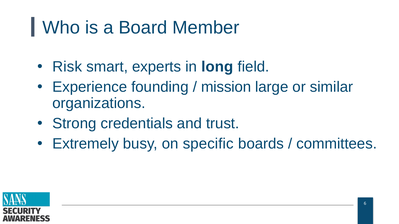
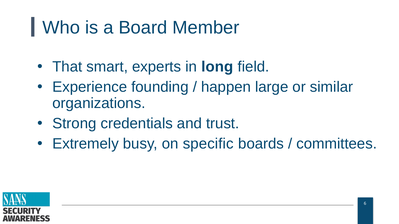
Risk: Risk -> That
mission: mission -> happen
